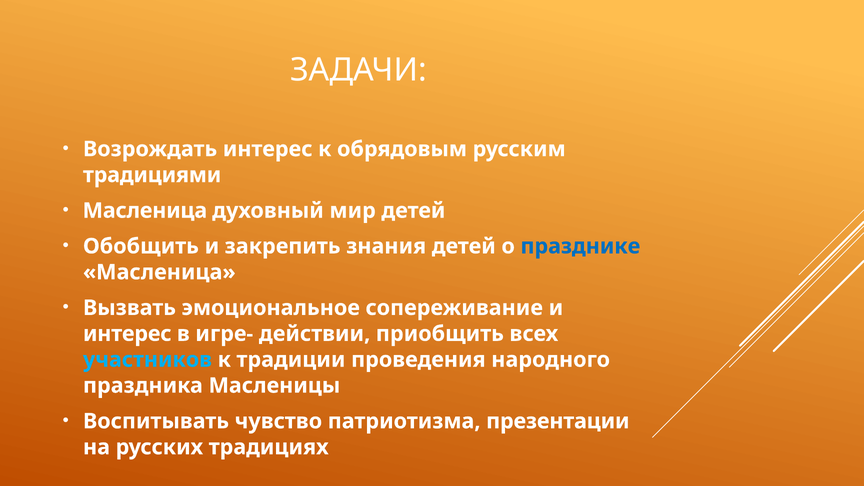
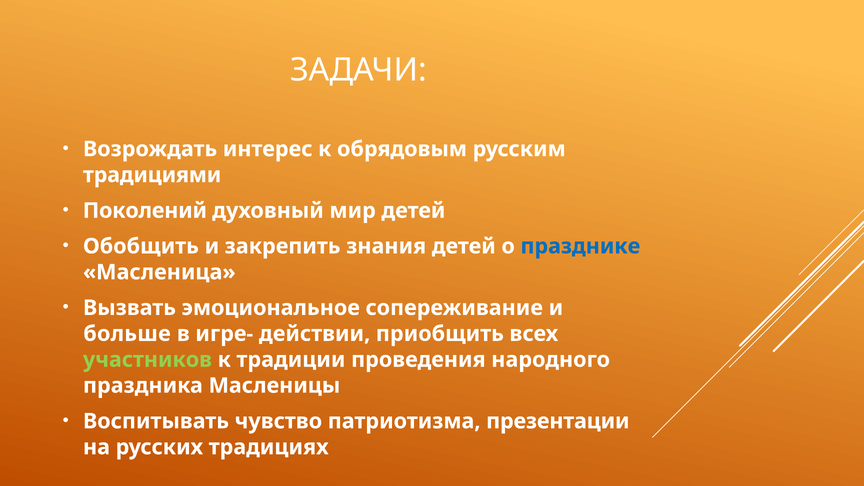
Масленица at (145, 211): Масленица -> Поколений
интерес at (127, 334): интерес -> больше
участников colour: light blue -> light green
